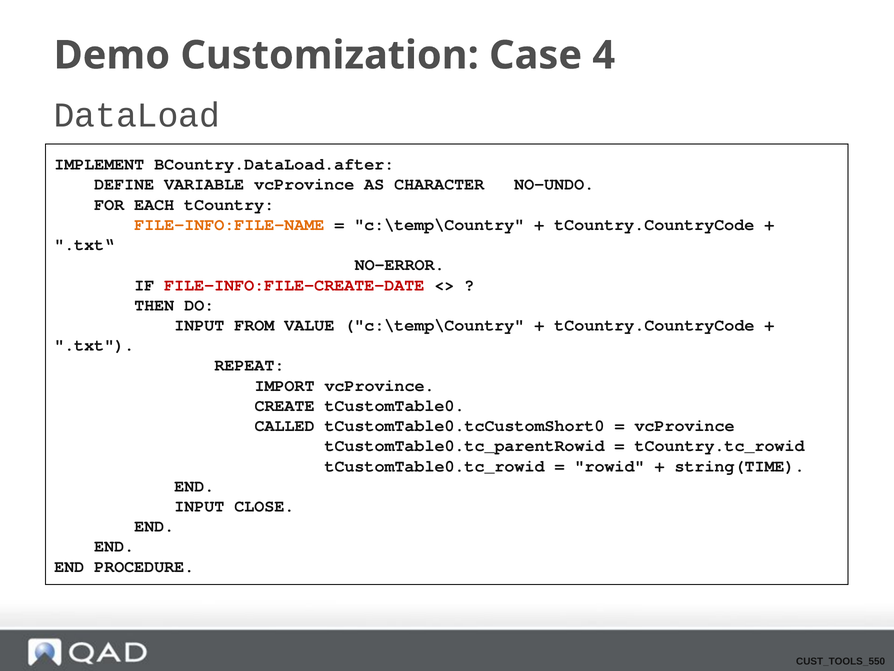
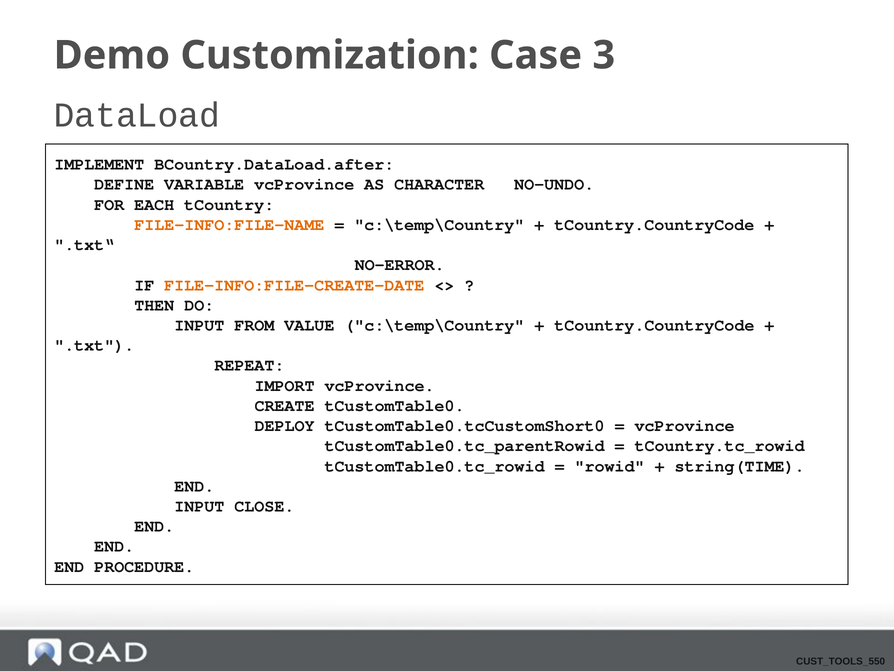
4: 4 -> 3
FILE-INFO:FILE-CREATE-DATE at (294, 285) colour: red -> orange
CALLED: CALLED -> DEPLOY
